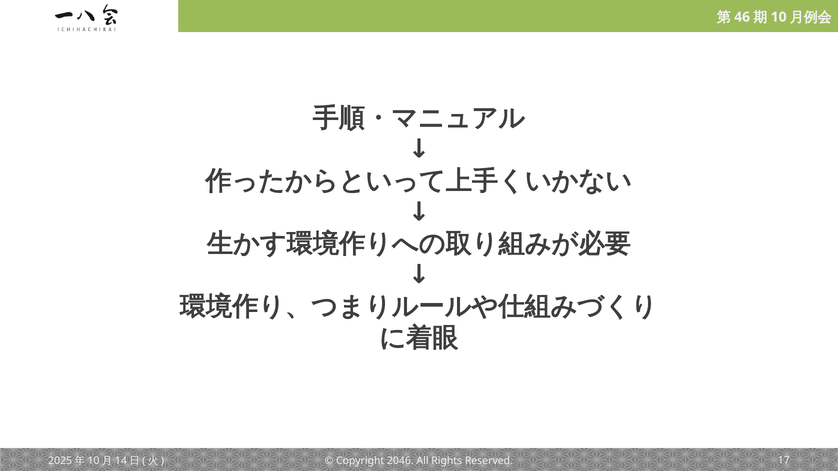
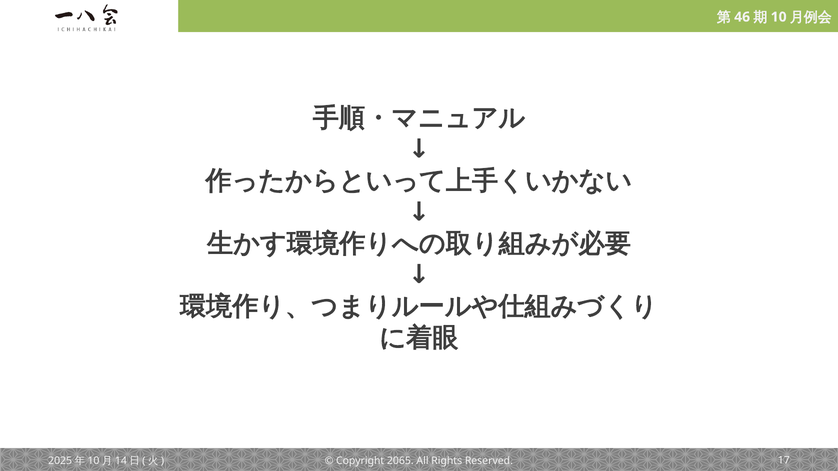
2046: 2046 -> 2065
